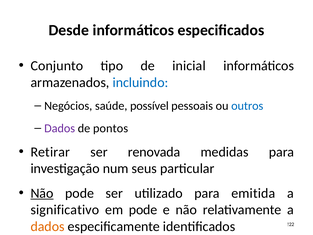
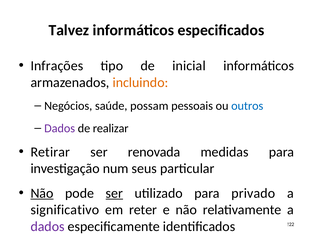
Desde: Desde -> Talvez
Conjunto: Conjunto -> Infrações
incluindo colour: blue -> orange
possível: possível -> possam
pontos: pontos -> realizar
ser at (114, 193) underline: none -> present
emitida: emitida -> privado
em pode: pode -> reter
dados at (48, 226) colour: orange -> purple
